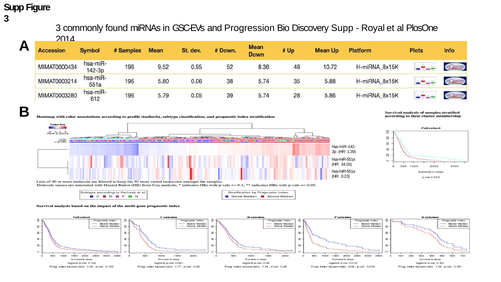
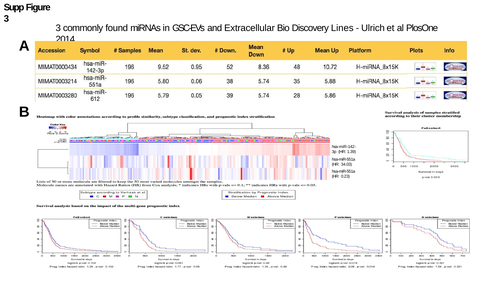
Progression: Progression -> Extracellular
Discovery Supp: Supp -> Lines
Royal: Royal -> Ulrich
